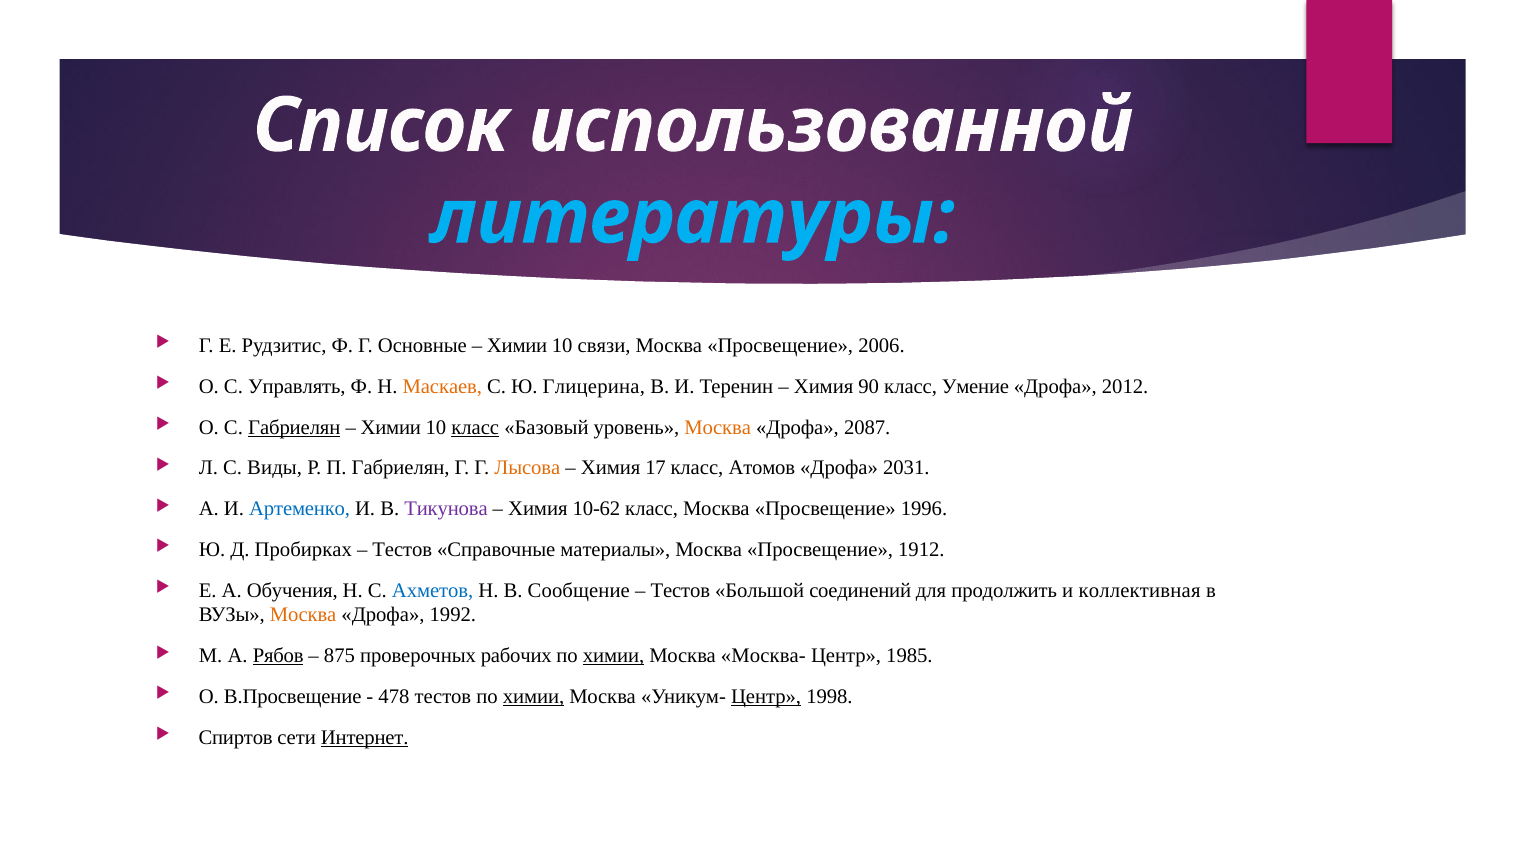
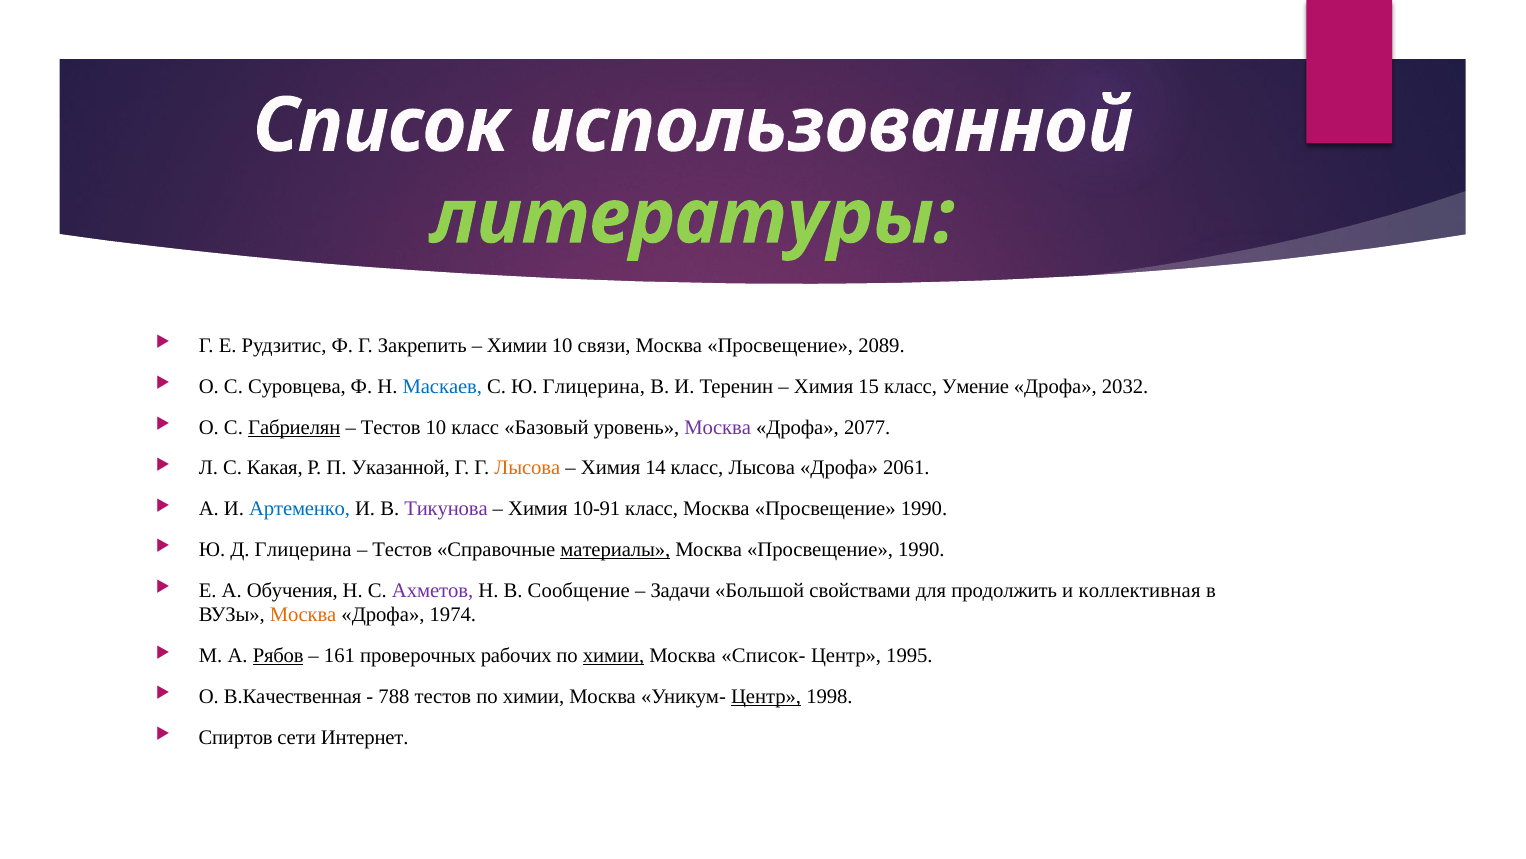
литературы colour: light blue -> light green
Основные: Основные -> Закрепить
2006: 2006 -> 2089
Управлять: Управлять -> Суровцева
Маскаев colour: orange -> blue
90: 90 -> 15
2012: 2012 -> 2032
Химии at (391, 427): Химии -> Тестов
класс at (475, 427) underline: present -> none
Москва at (718, 427) colour: orange -> purple
2087: 2087 -> 2077
Виды: Виды -> Какая
П Габриелян: Габриелян -> Указанной
17: 17 -> 14
класс Атомов: Атомов -> Лысова
2031: 2031 -> 2061
10-62: 10-62 -> 10-91
класс Москва Просвещение 1996: 1996 -> 1990
Д Пробирках: Пробирках -> Глицерина
материалы underline: none -> present
1912 at (921, 549): 1912 -> 1990
Ахметов colour: blue -> purple
Тестов at (680, 590): Тестов -> Задачи
соединений: соединений -> свойствами
1992: 1992 -> 1974
875: 875 -> 161
Москва-: Москва- -> Список-
1985: 1985 -> 1995
В.Просвещение: В.Просвещение -> В.Качественная
478: 478 -> 788
химии at (534, 696) underline: present -> none
Интернет underline: present -> none
